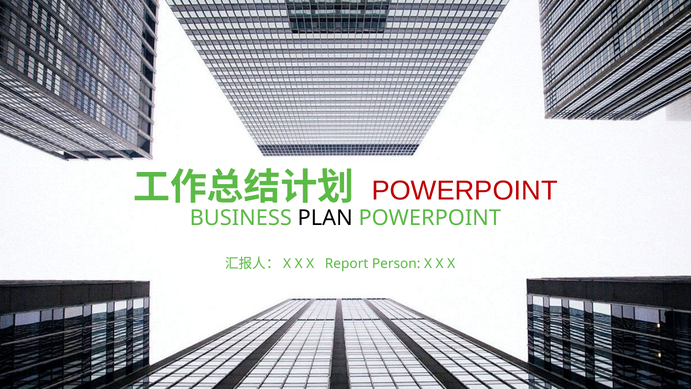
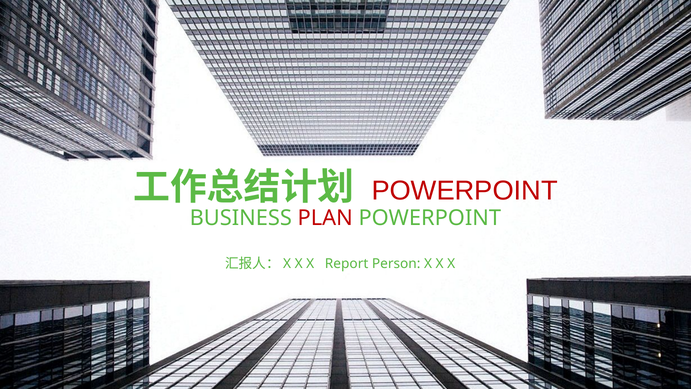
PLAN colour: black -> red
